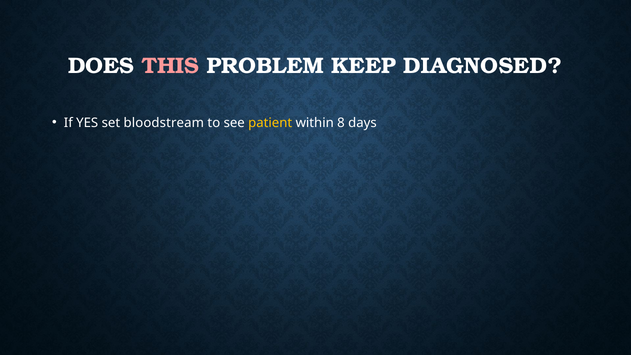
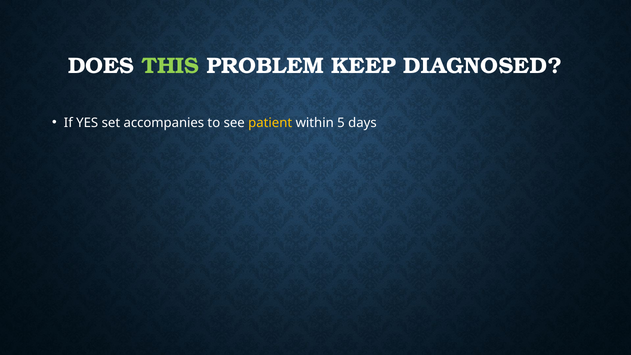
THIS colour: pink -> light green
bloodstream: bloodstream -> accompanies
8: 8 -> 5
